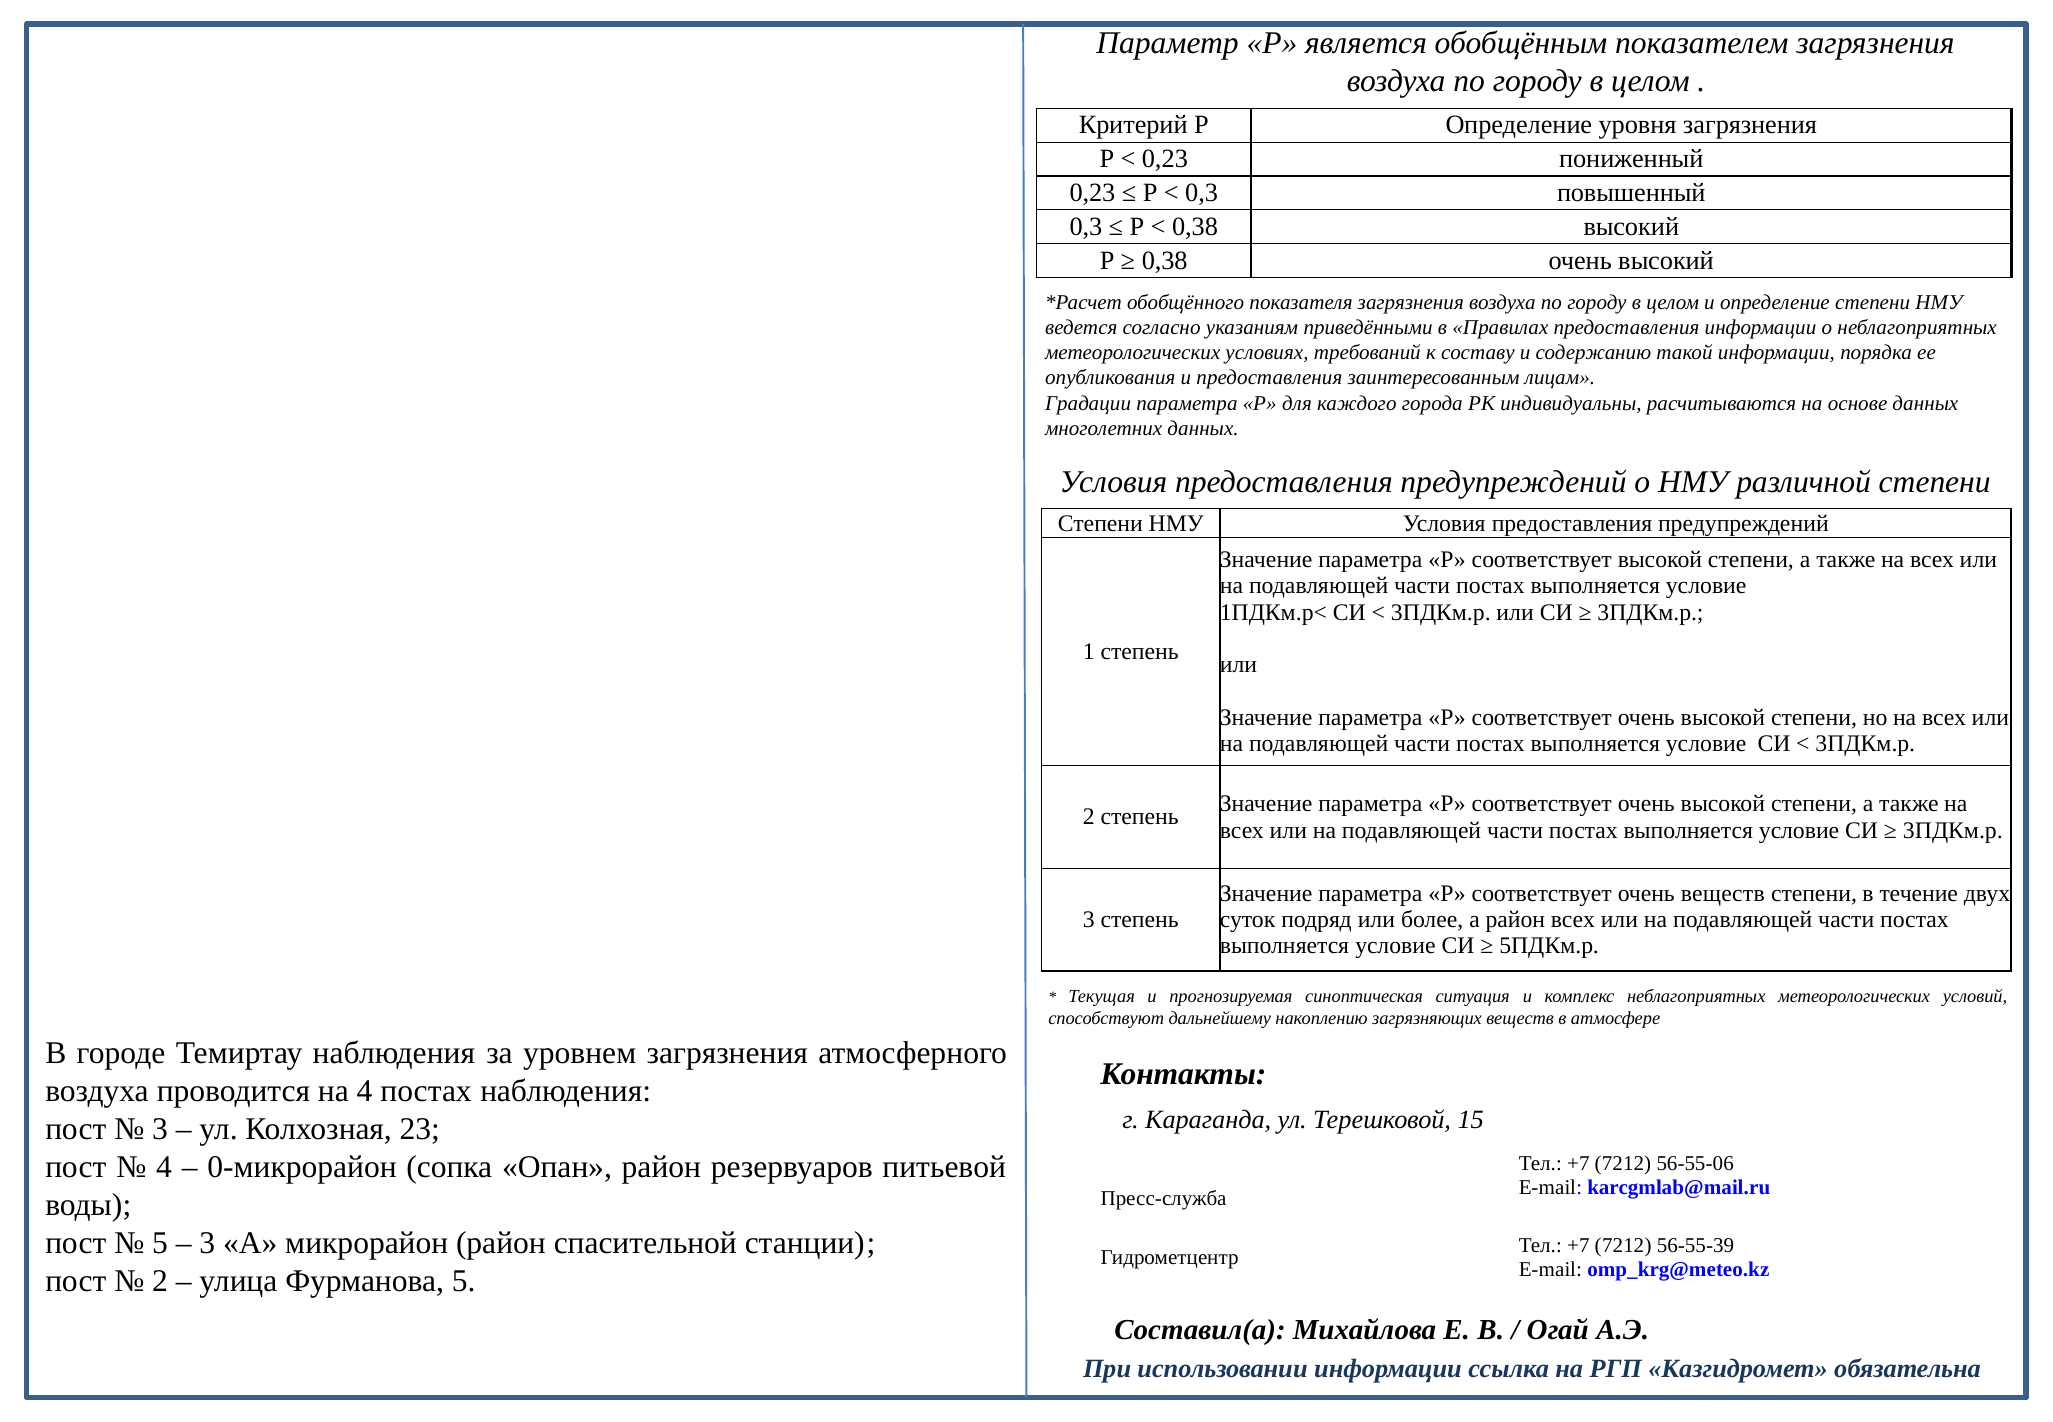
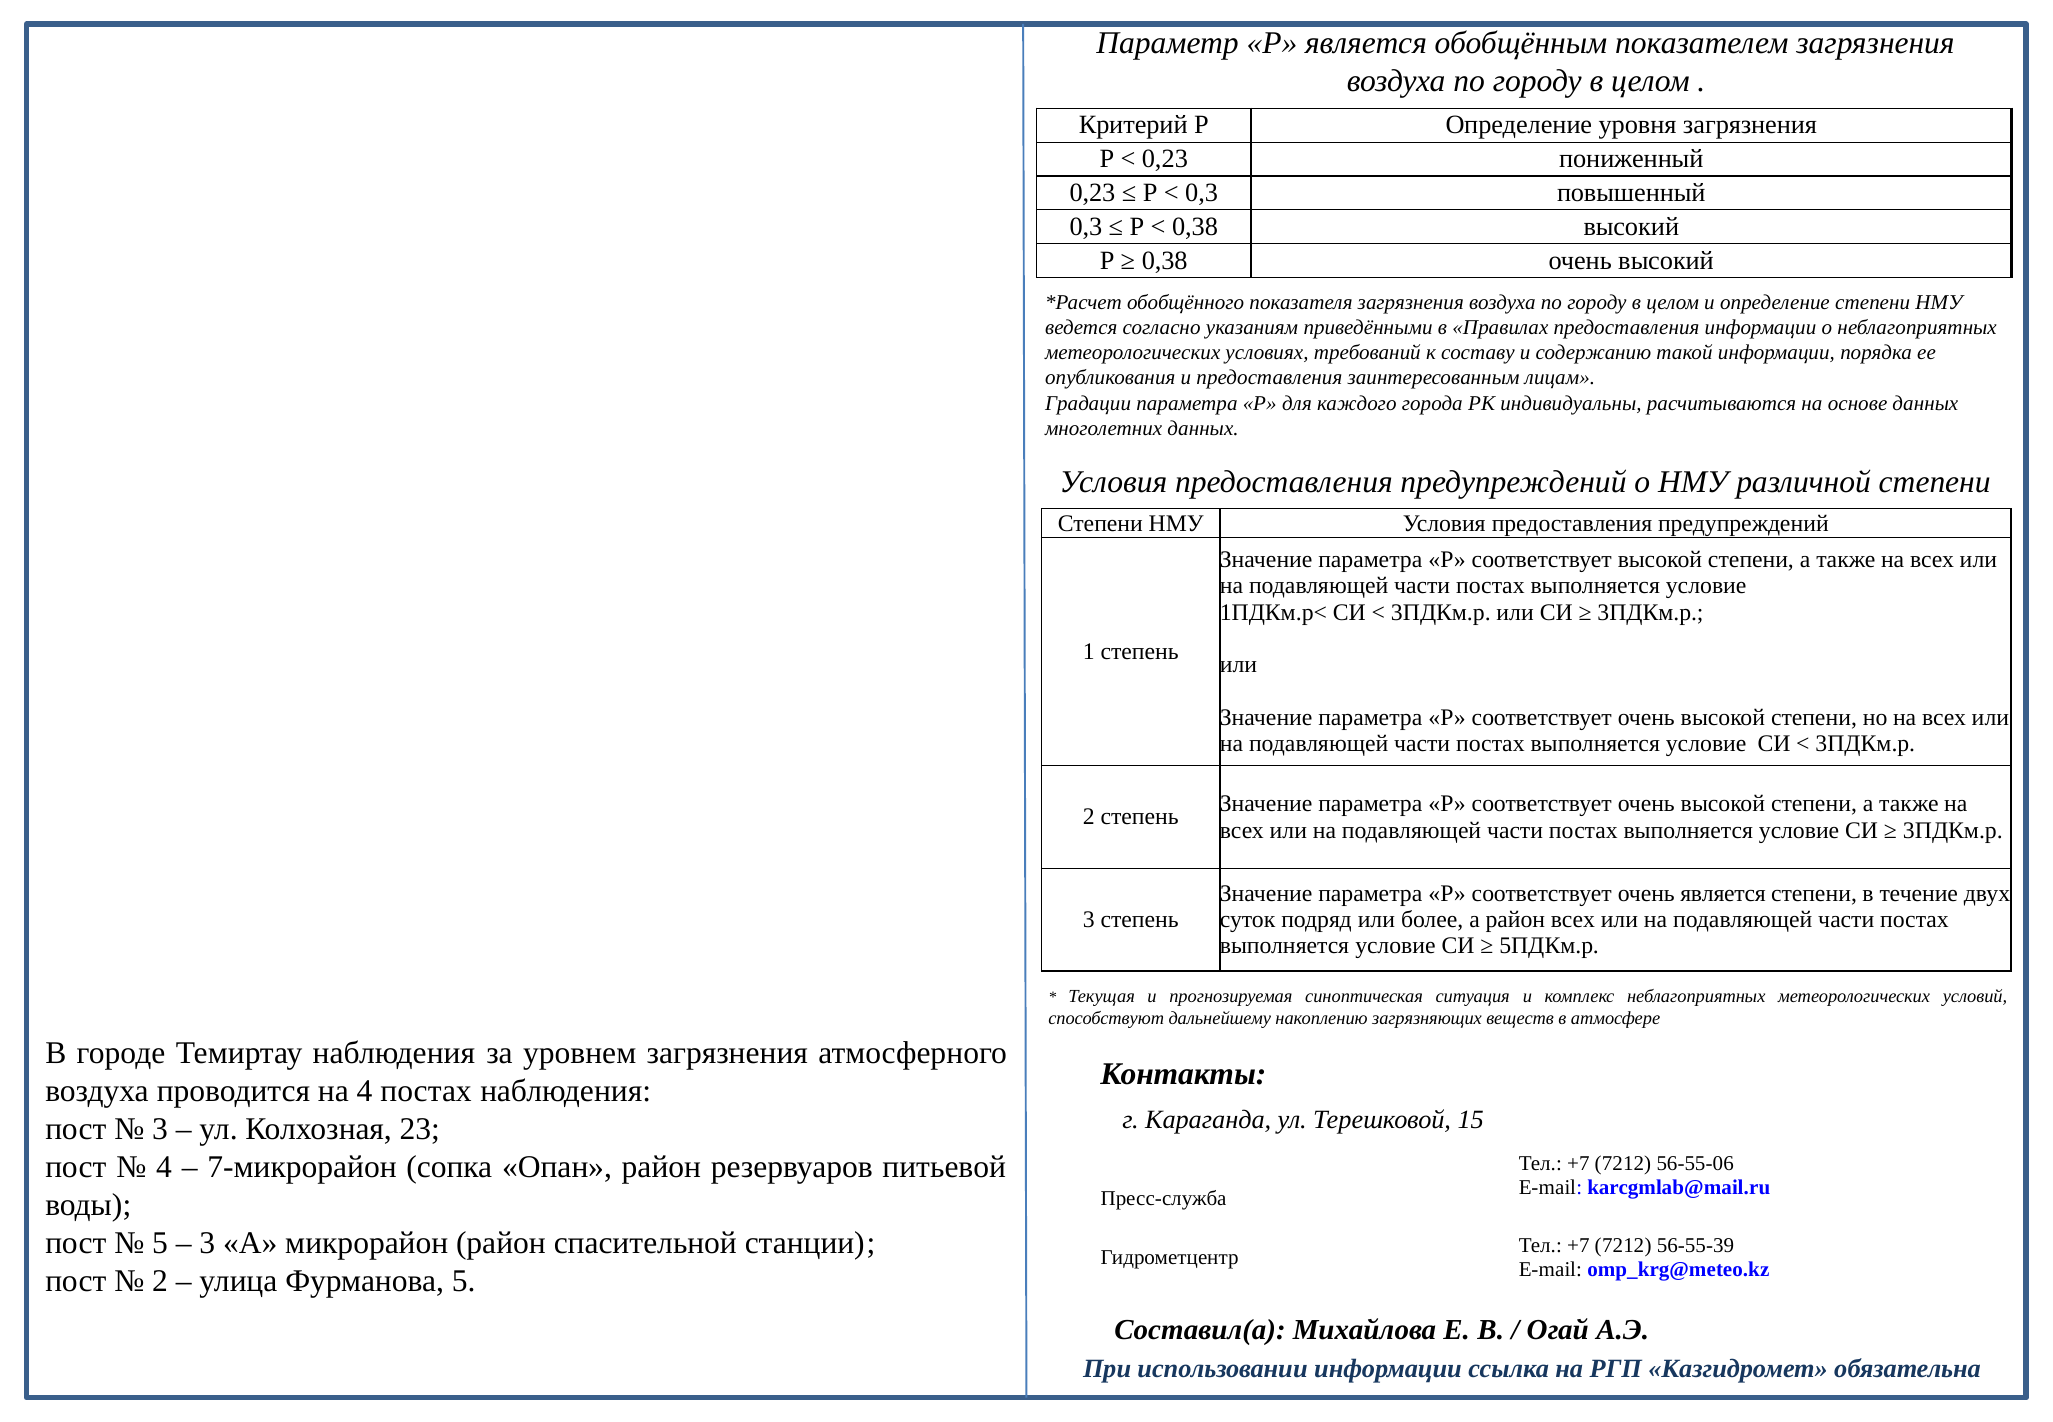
очень веществ: веществ -> является
0-микрорайон: 0-микрорайон -> 7-микрорайон
